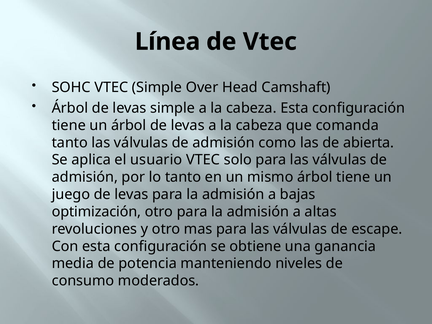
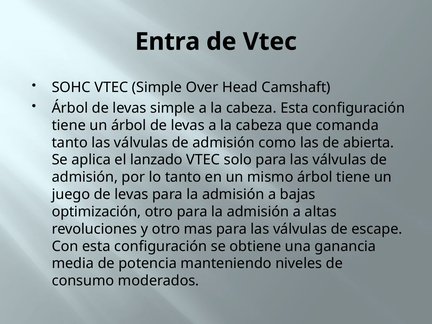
Línea: Línea -> Entra
usuario: usuario -> lanzado
